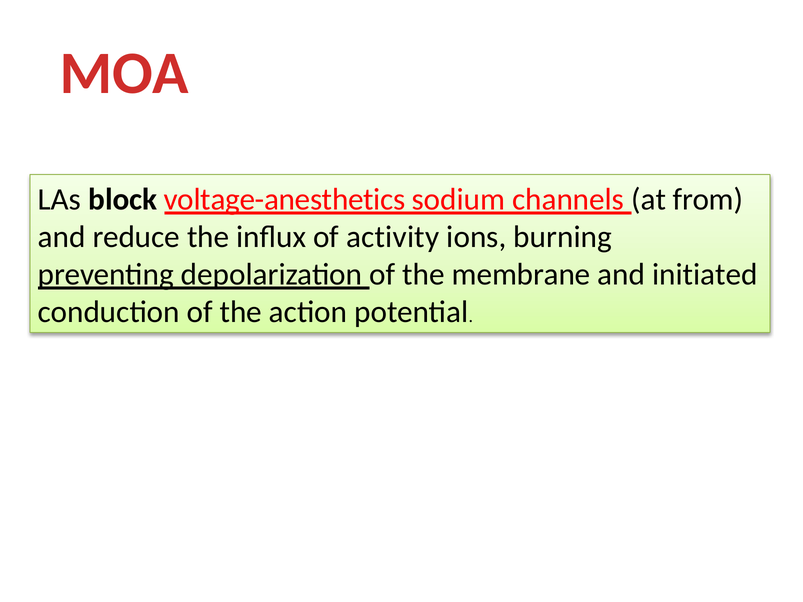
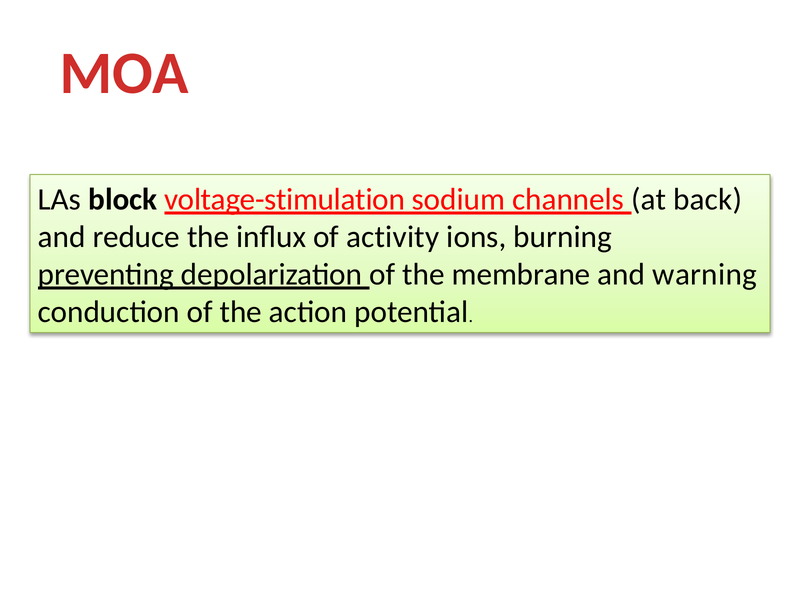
voltage-anesthetics: voltage-anesthetics -> voltage-stimulation
from: from -> back
initiated: initiated -> warning
